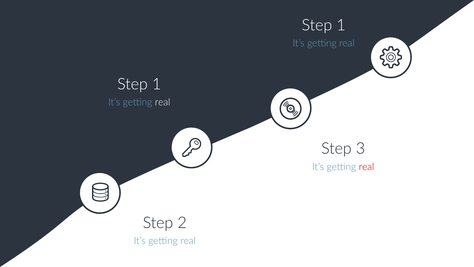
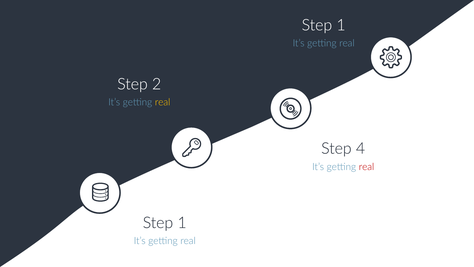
1 at (157, 84): 1 -> 2
real at (163, 102) colour: white -> yellow
3: 3 -> 4
2 at (182, 222): 2 -> 1
